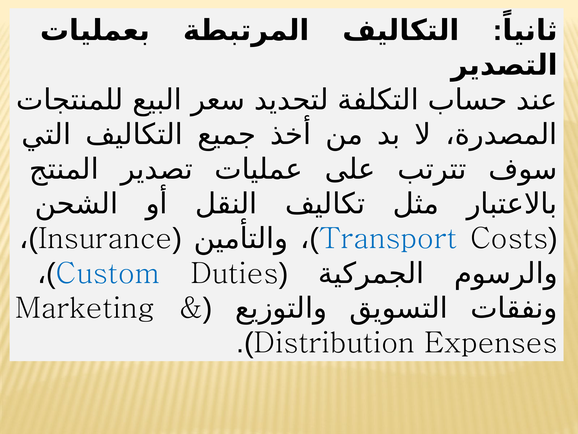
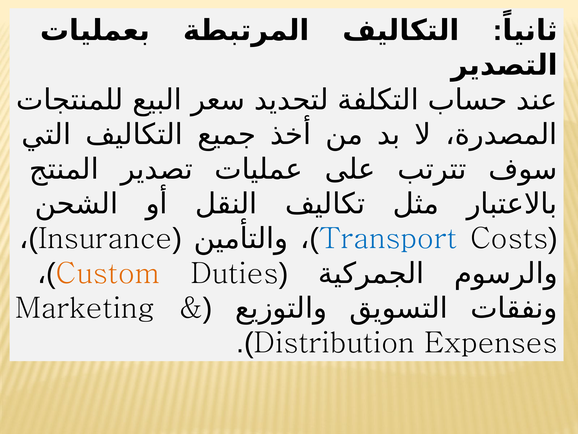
Custom colour: blue -> orange
